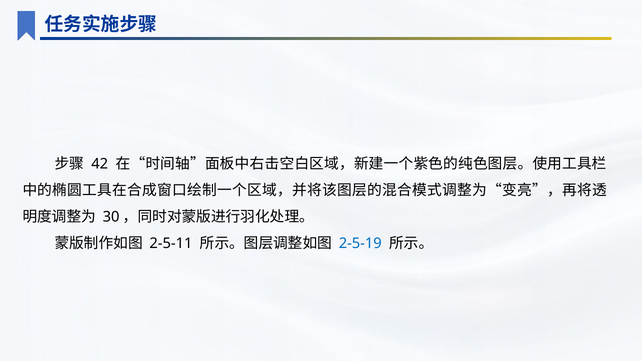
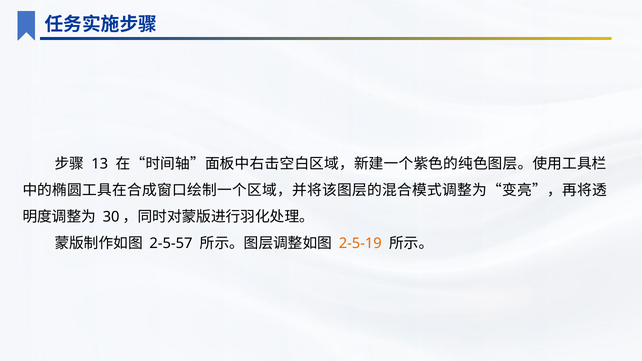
42: 42 -> 13
2-5-11: 2-5-11 -> 2-5-57
2-5-19 colour: blue -> orange
